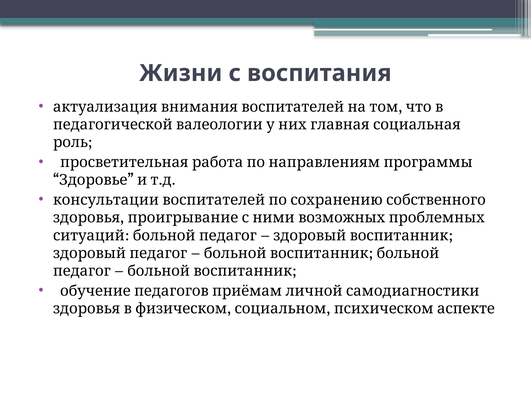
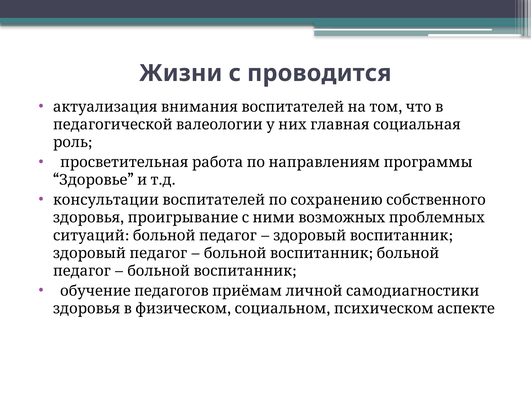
воспитания: воспитания -> проводится
